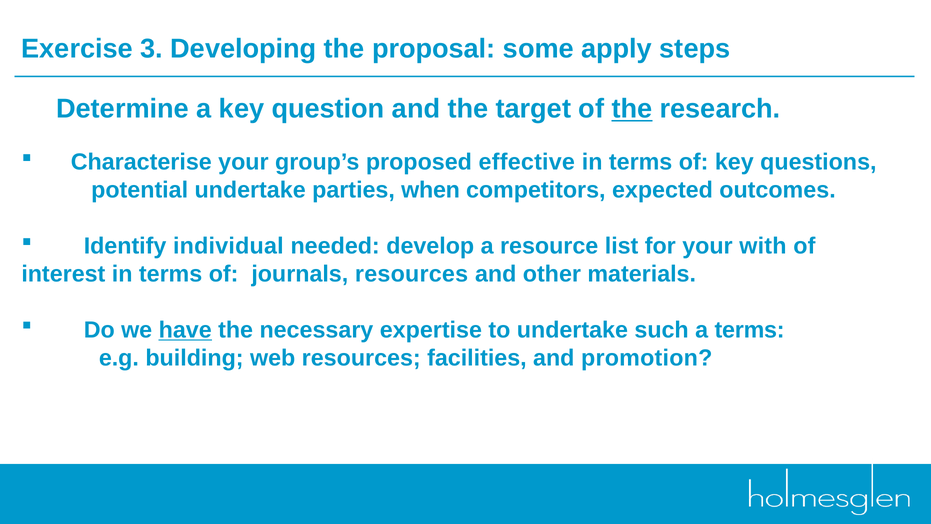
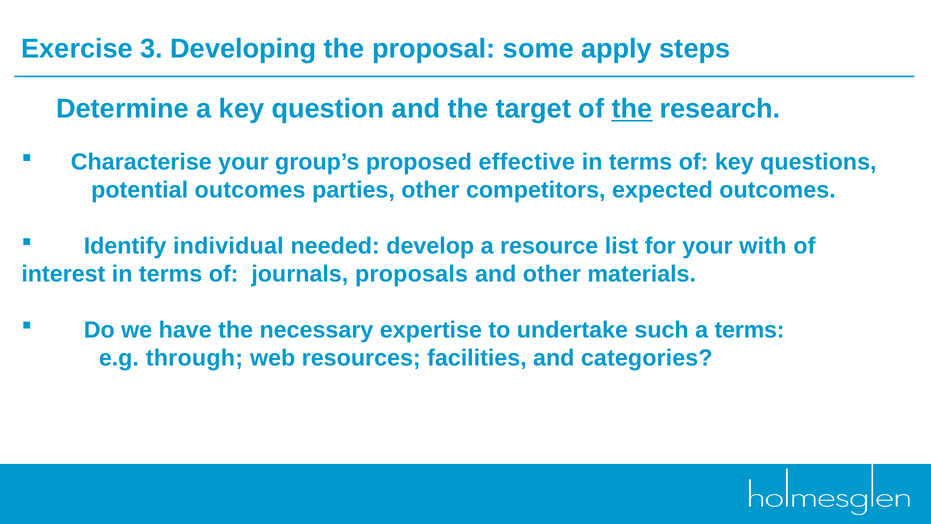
potential undertake: undertake -> outcomes
parties when: when -> other
journals resources: resources -> proposals
have underline: present -> none
building: building -> through
promotion: promotion -> categories
